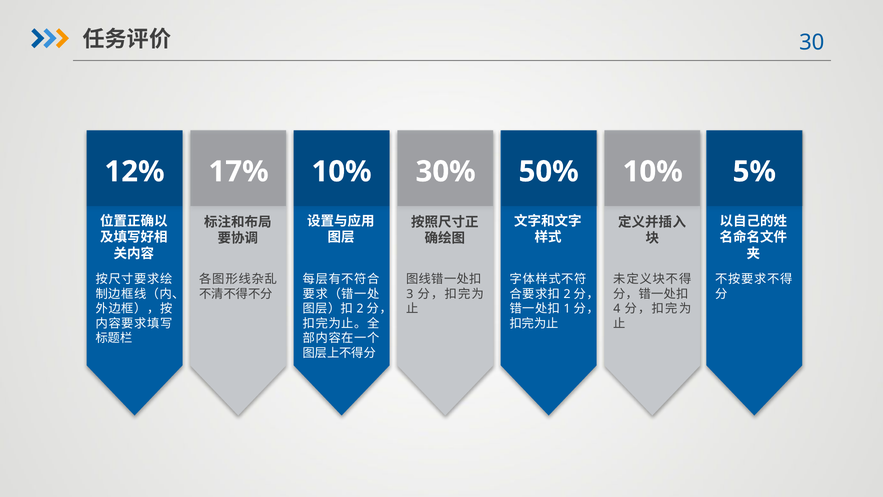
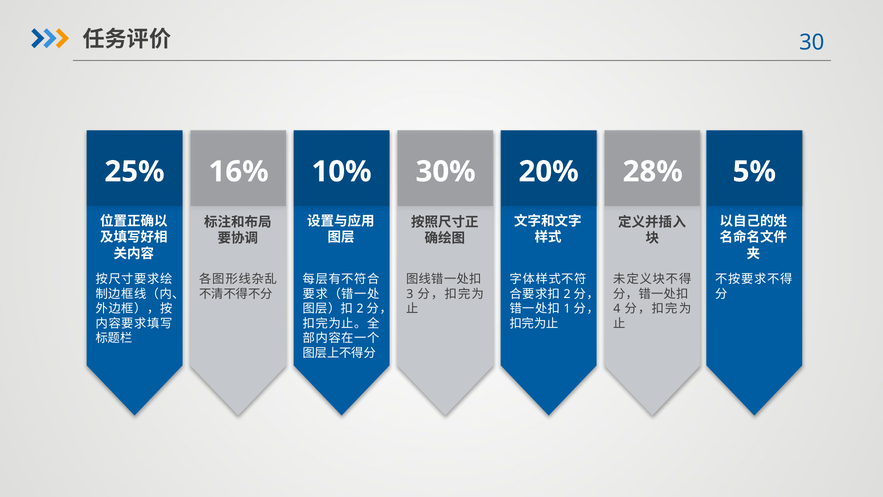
12%: 12% -> 25%
17%: 17% -> 16%
50%: 50% -> 20%
10% at (653, 172): 10% -> 28%
